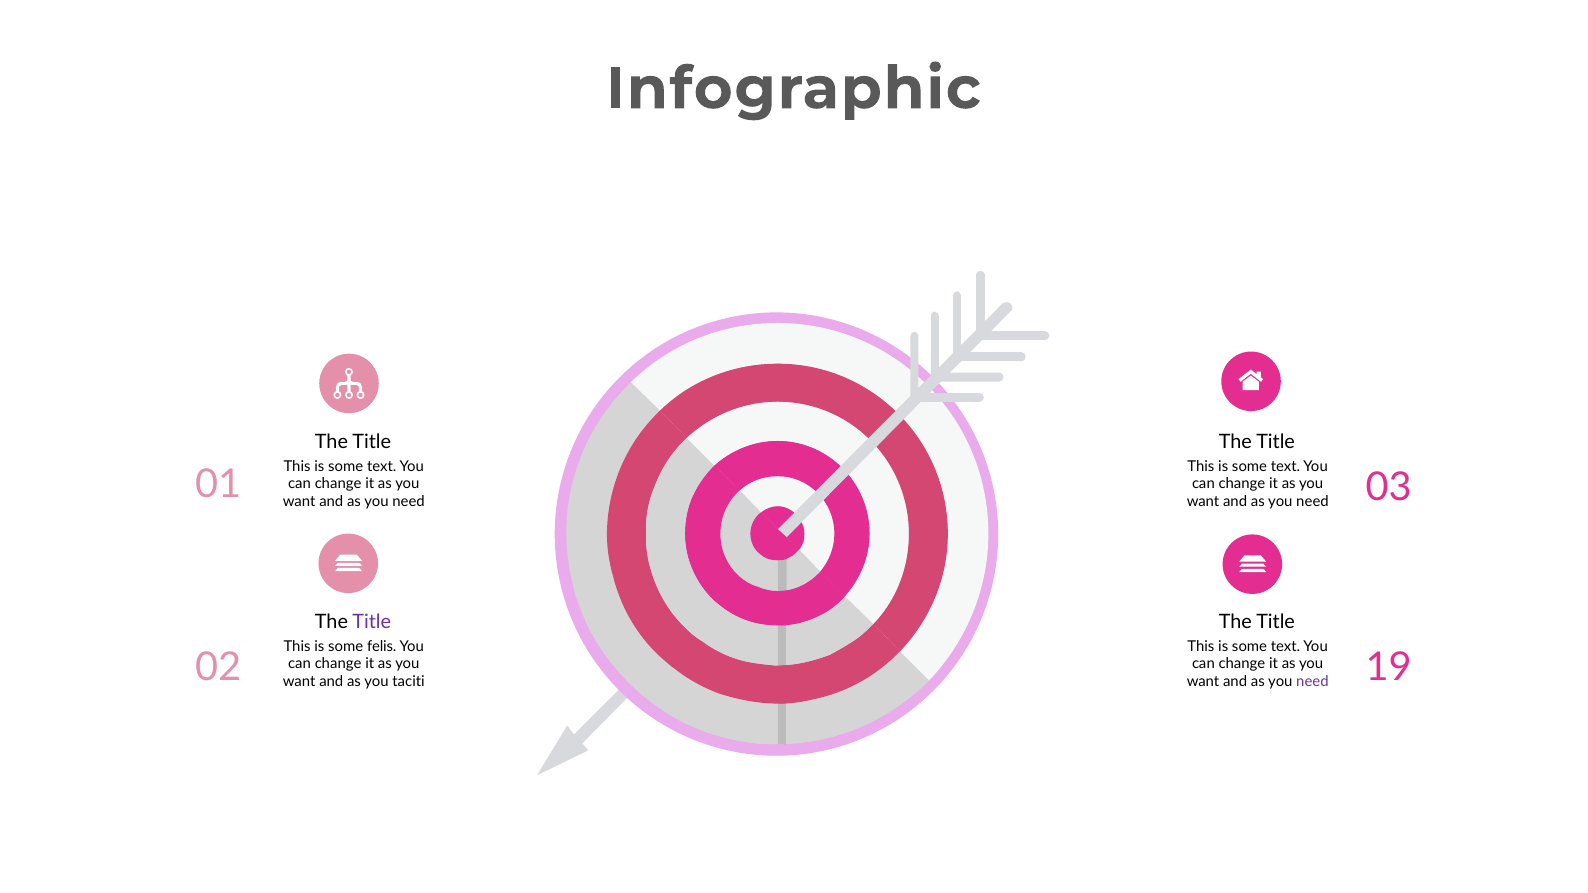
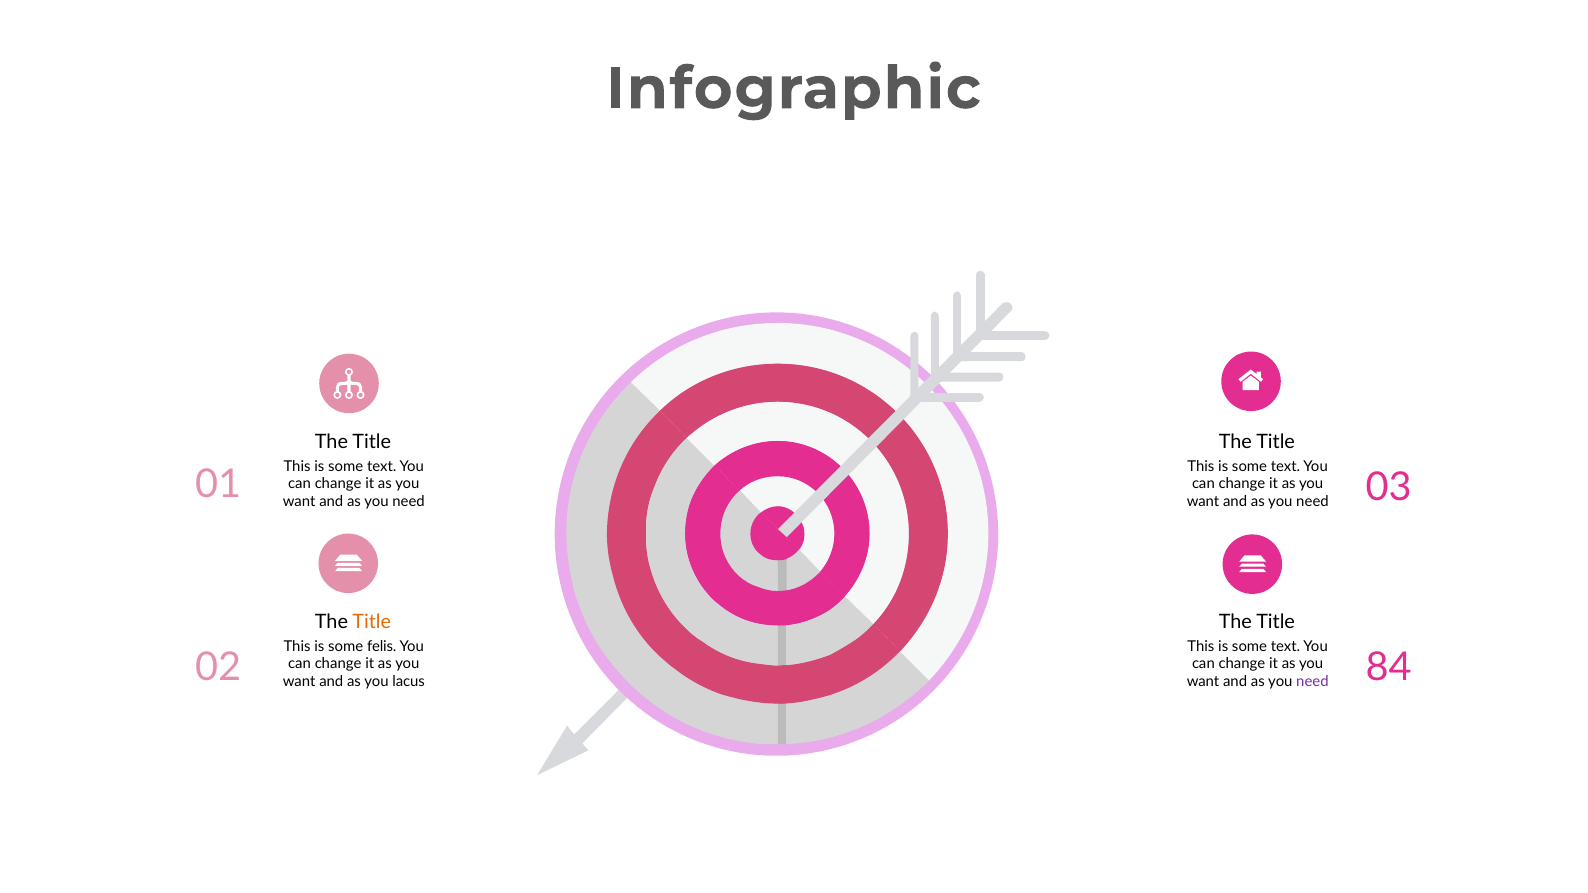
Title at (372, 622) colour: purple -> orange
19: 19 -> 84
taciti: taciti -> lacus
